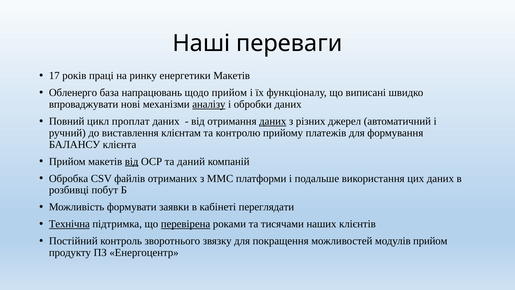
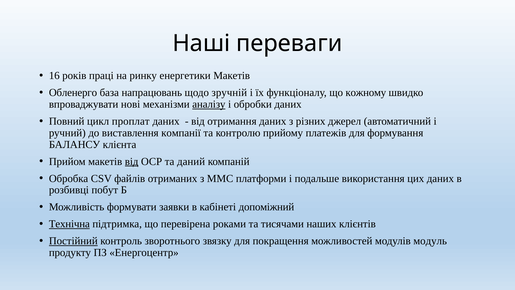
17: 17 -> 16
щодо прийом: прийом -> зручній
виписані: виписані -> кожному
даних at (273, 121) underline: present -> none
клієнтам: клієнтам -> компанії
переглядати: переглядати -> допоміжний
перевірена underline: present -> none
Постійний underline: none -> present
модулів прийом: прийом -> модуль
